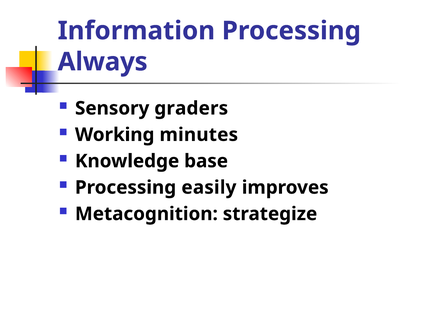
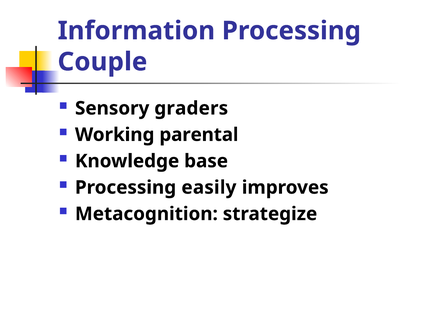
Always: Always -> Couple
minutes: minutes -> parental
